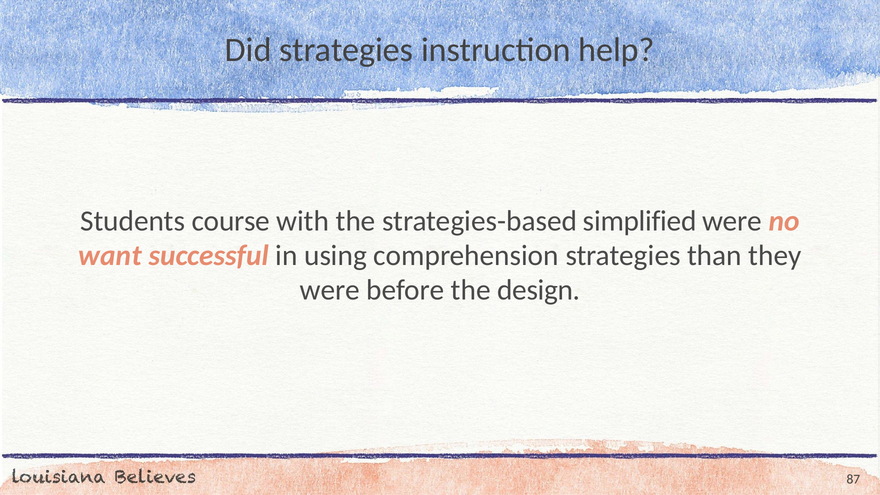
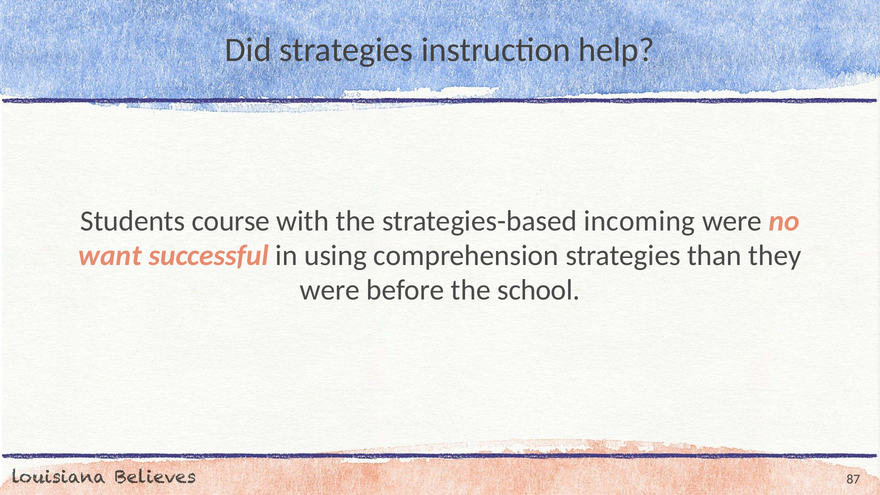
simplified: simplified -> incoming
design: design -> school
